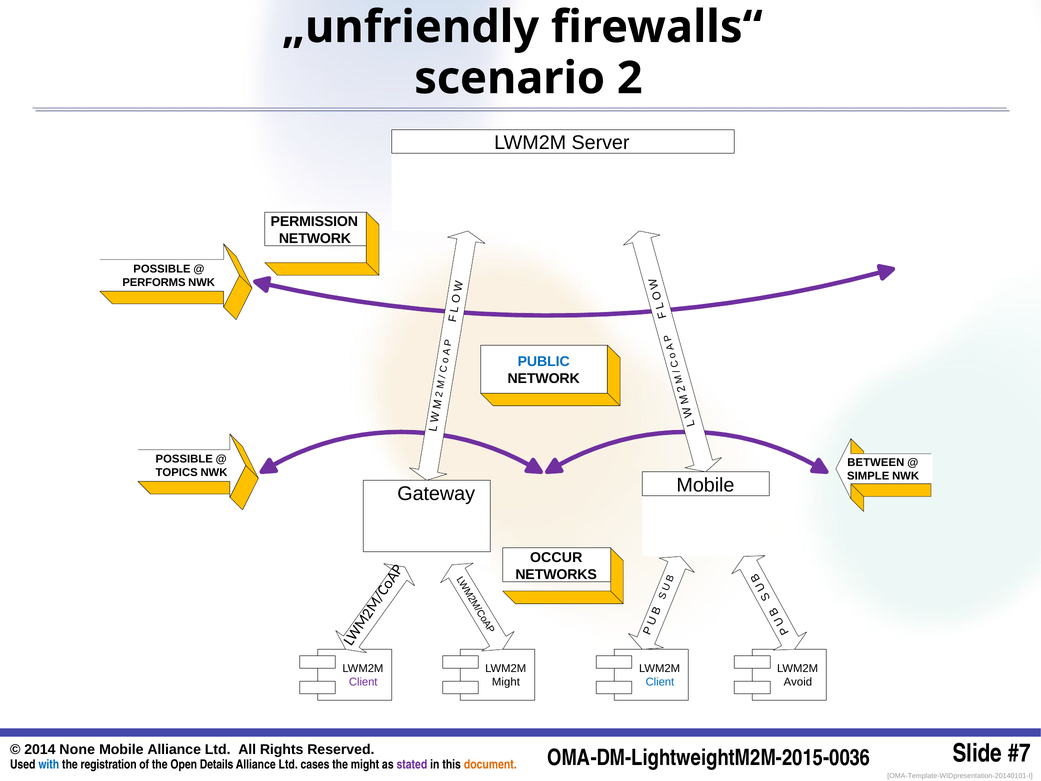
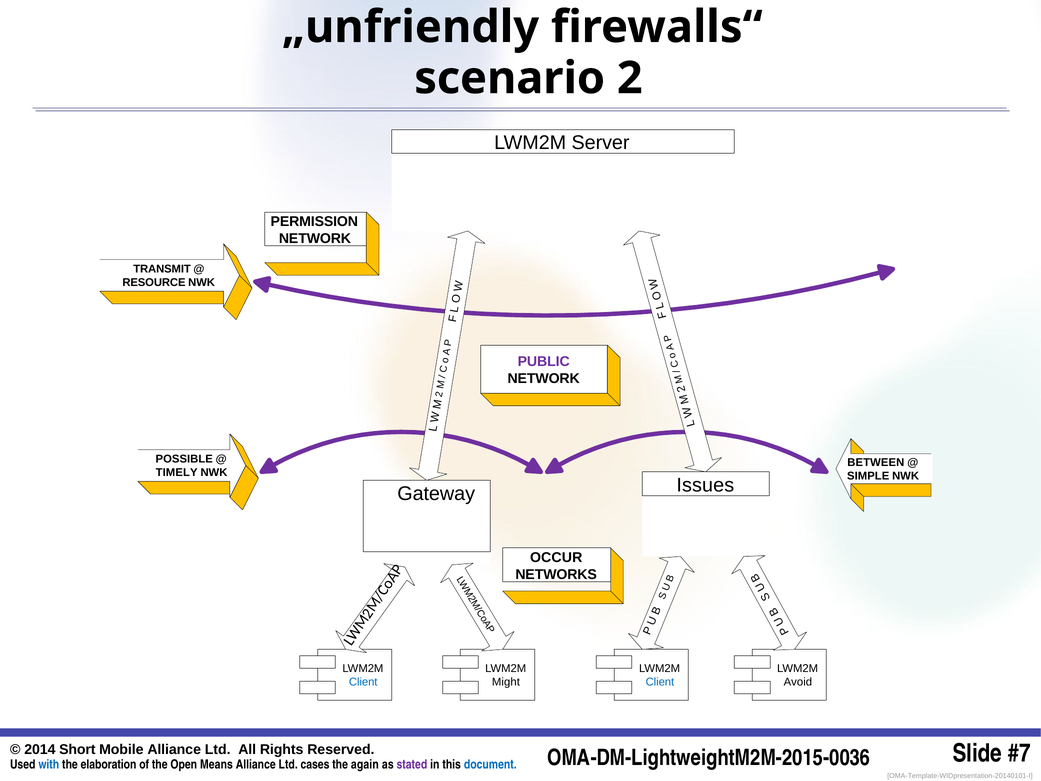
POSSIBLE at (162, 269): POSSIBLE -> TRANSMIT
PERFORMS: PERFORMS -> RESOURCE
PUBLIC colour: blue -> purple
TOPICS: TOPICS -> TIMELY
Gateway Mobile: Mobile -> Issues
Client at (363, 682) colour: purple -> blue
None: None -> Short
registration: registration -> elaboration
Details: Details -> Means
the might: might -> again
document colour: orange -> blue
